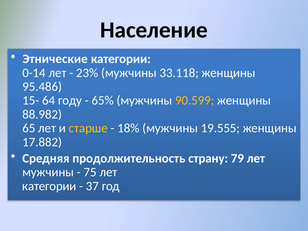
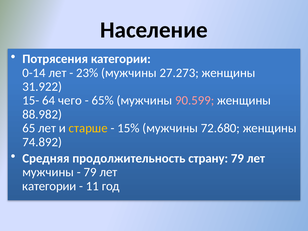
Этнические: Этнические -> Потрясения
33.118: 33.118 -> 27.273
95.486: 95.486 -> 31.922
году: году -> чего
90.599 colour: yellow -> pink
18%: 18% -> 15%
19.555: 19.555 -> 72.680
17.882: 17.882 -> 74.892
75 at (90, 172): 75 -> 79
37: 37 -> 11
